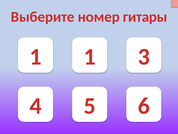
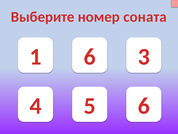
гитары: гитары -> соната
1 1: 1 -> 6
